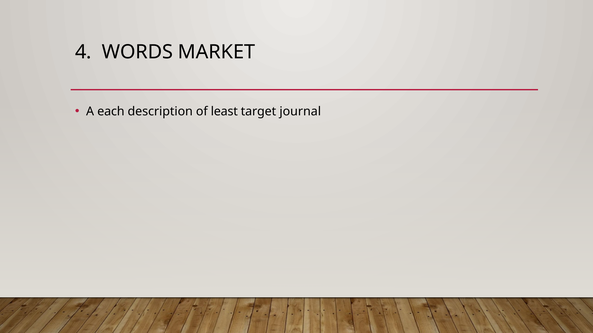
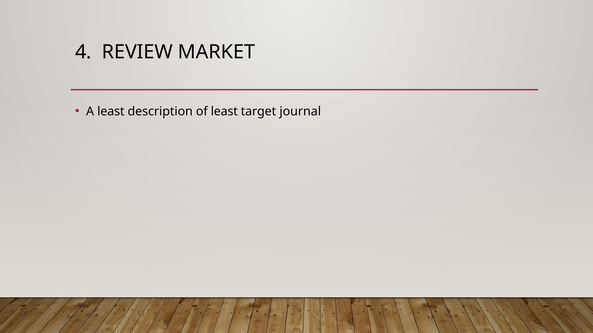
WORDS: WORDS -> REVIEW
A each: each -> least
